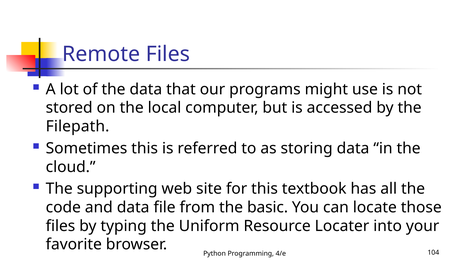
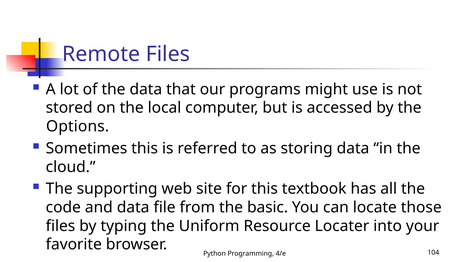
Filepath: Filepath -> Options
